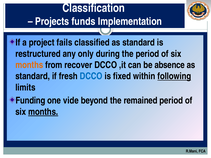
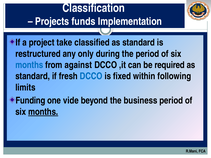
fails: fails -> take
months at (29, 65) colour: orange -> blue
recover: recover -> against
absence: absence -> required
following underline: present -> none
remained: remained -> business
